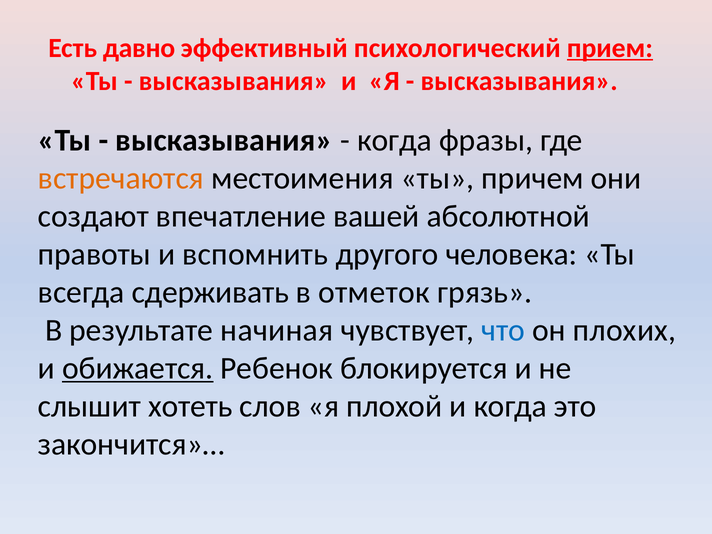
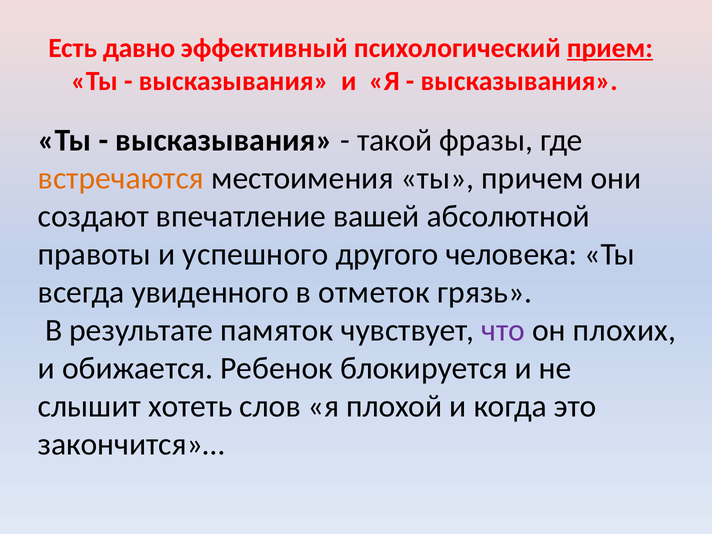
когда at (395, 140): когда -> такой
вспомнить: вспомнить -> успешного
сдерживать: сдерживать -> увиденного
начиная: начиная -> памяток
что colour: blue -> purple
обижается underline: present -> none
